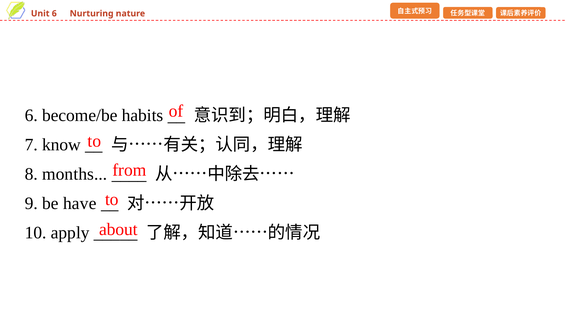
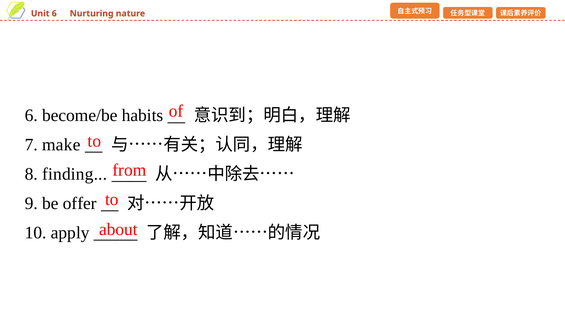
know: know -> make
months: months -> finding
have: have -> offer
